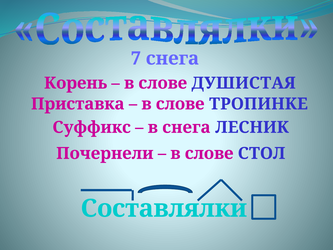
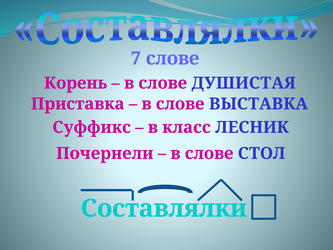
7 снега: снега -> слове
ТРОПИНКЕ: ТРОПИНКЕ -> ВЫСТАВКА
в снега: снега -> класс
